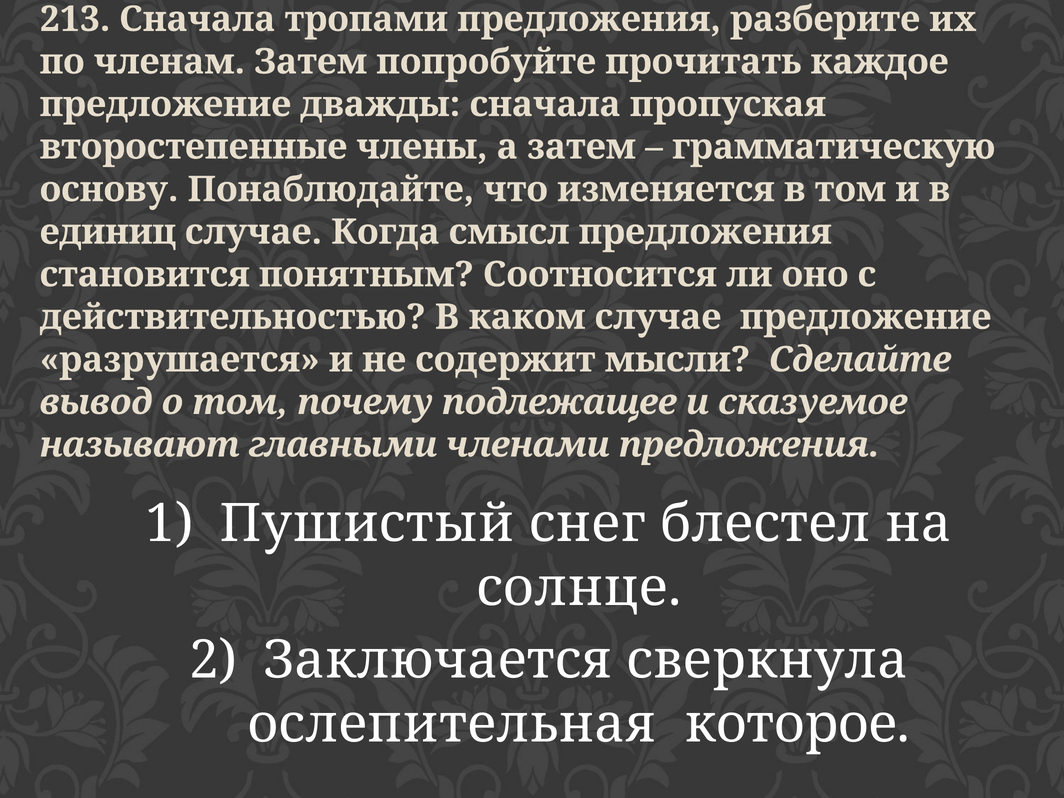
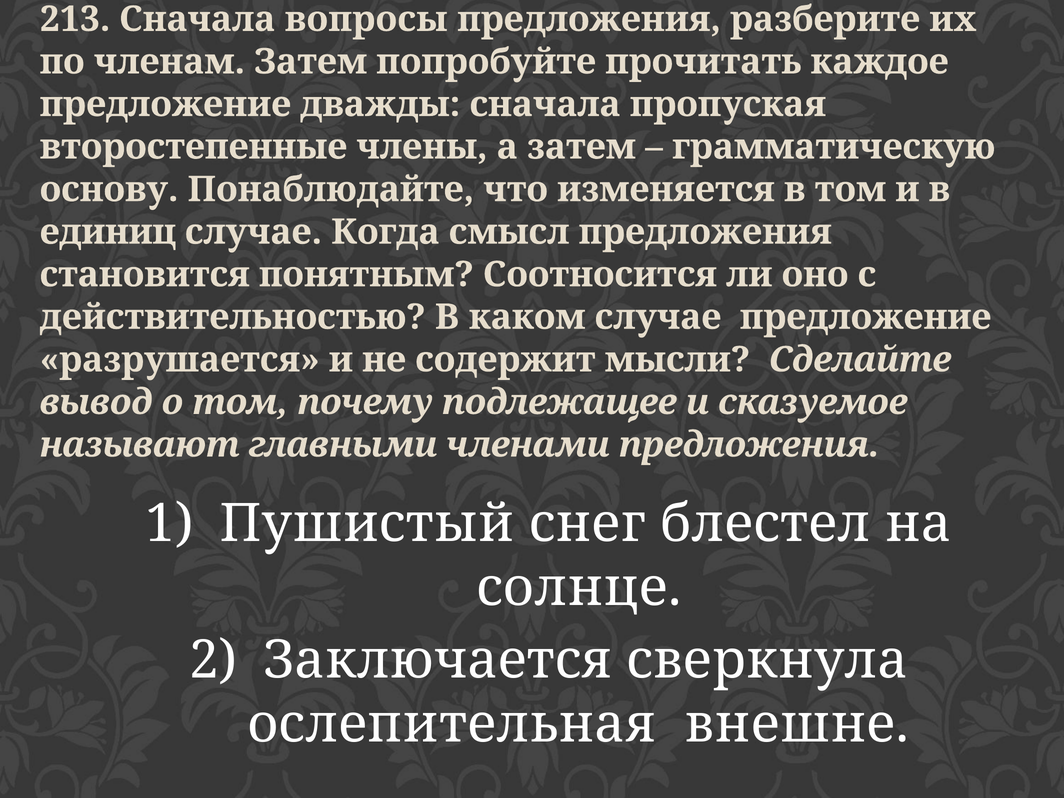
тропами: тропами -> вопросы
которое: которое -> внешне
